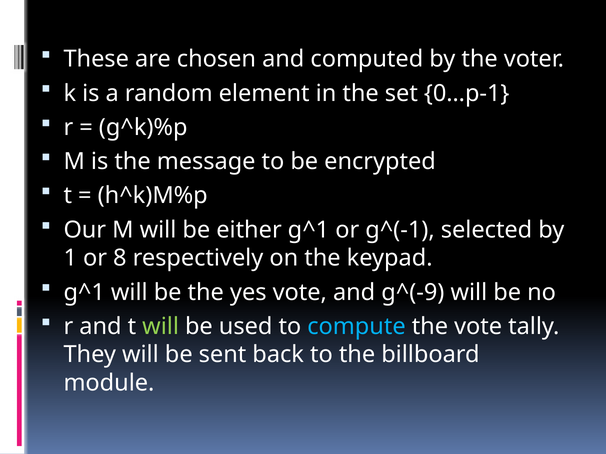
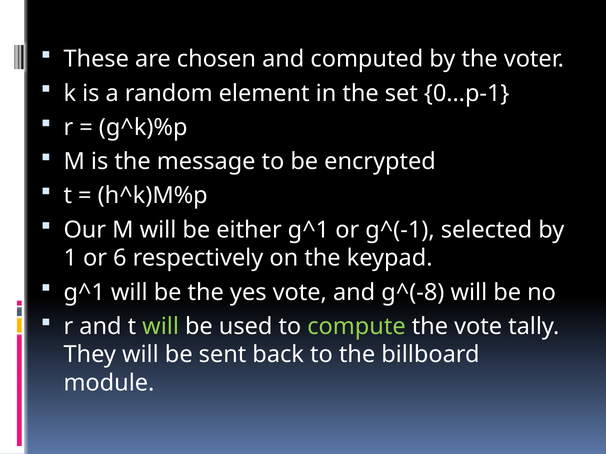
8: 8 -> 6
g^(-9: g^(-9 -> g^(-8
compute colour: light blue -> light green
